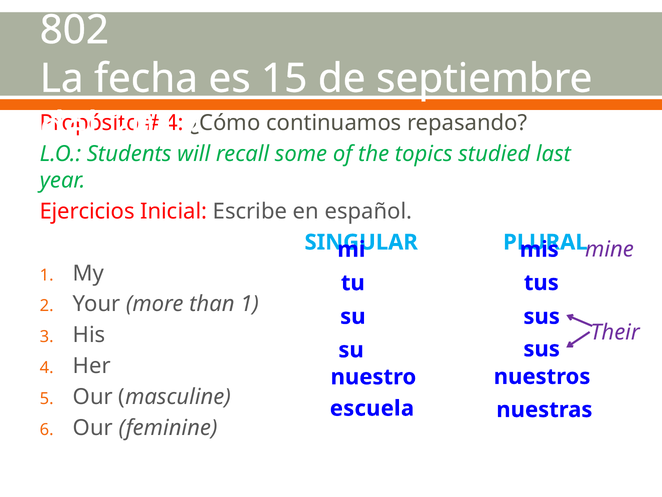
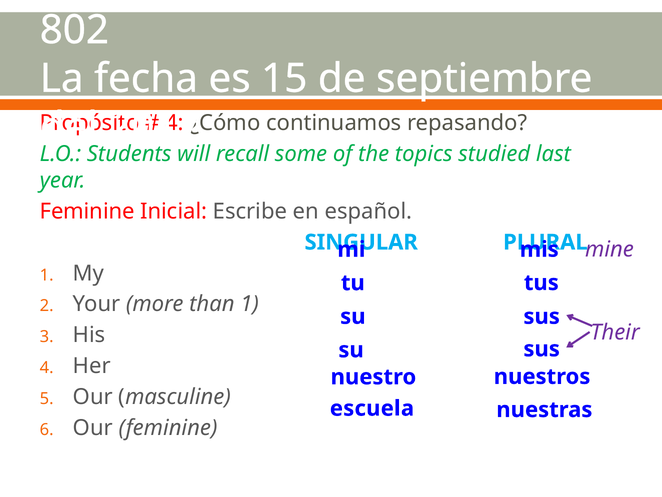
Ejercicios at (87, 211): Ejercicios -> Feminine
